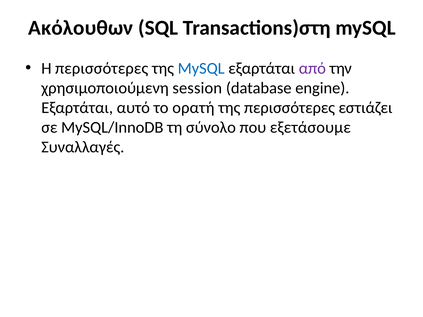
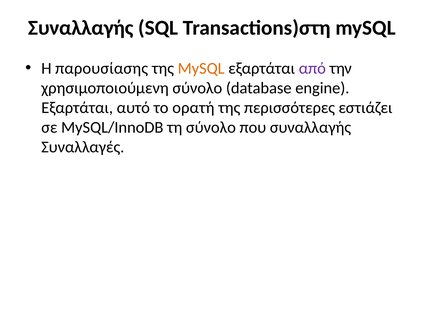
Ακόλουθων at (81, 28): Ακόλουθων -> Συναλλαγής
Η περισσότερες: περισσότερες -> παρουσίασης
MySQL at (201, 68) colour: blue -> orange
χρησιμοποιούμενη session: session -> σύνολο
που εξετάσουμε: εξετάσουμε -> συναλλαγής
